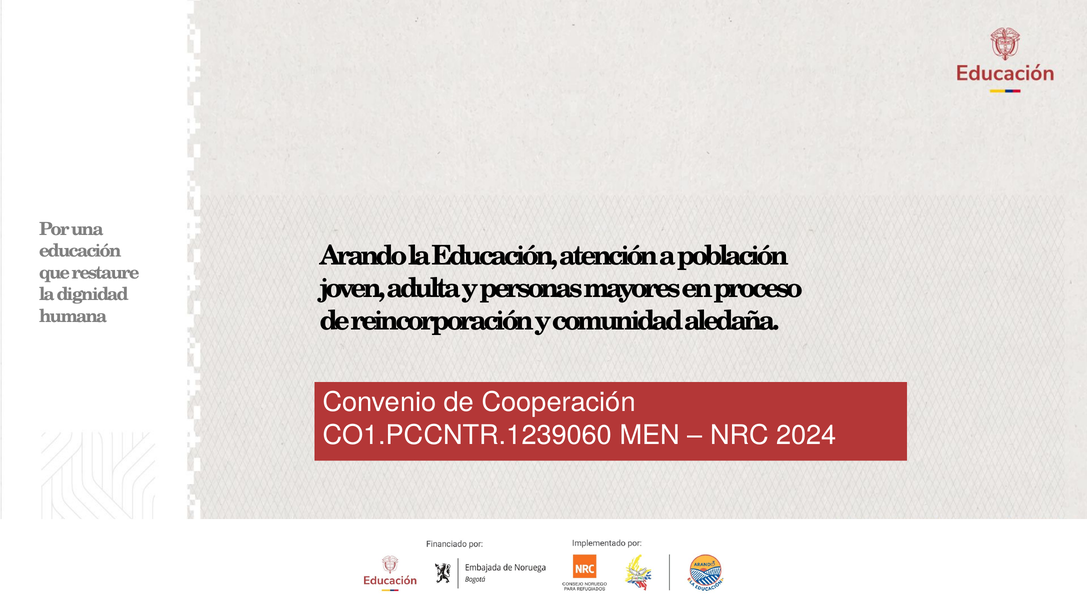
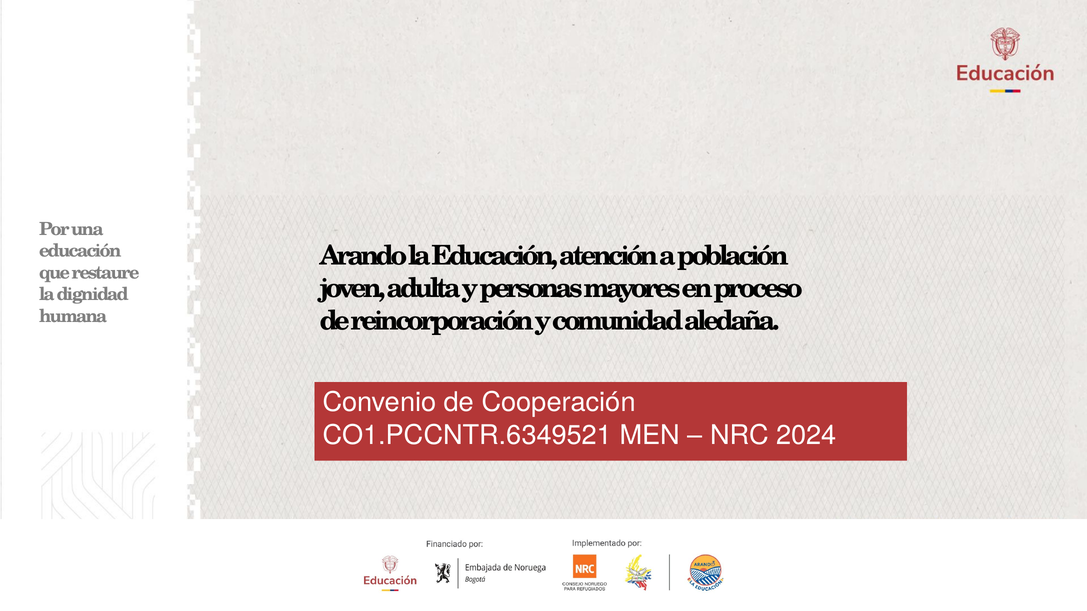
CO1.PCCNTR.1239060: CO1.PCCNTR.1239060 -> CO1.PCCNTR.6349521
